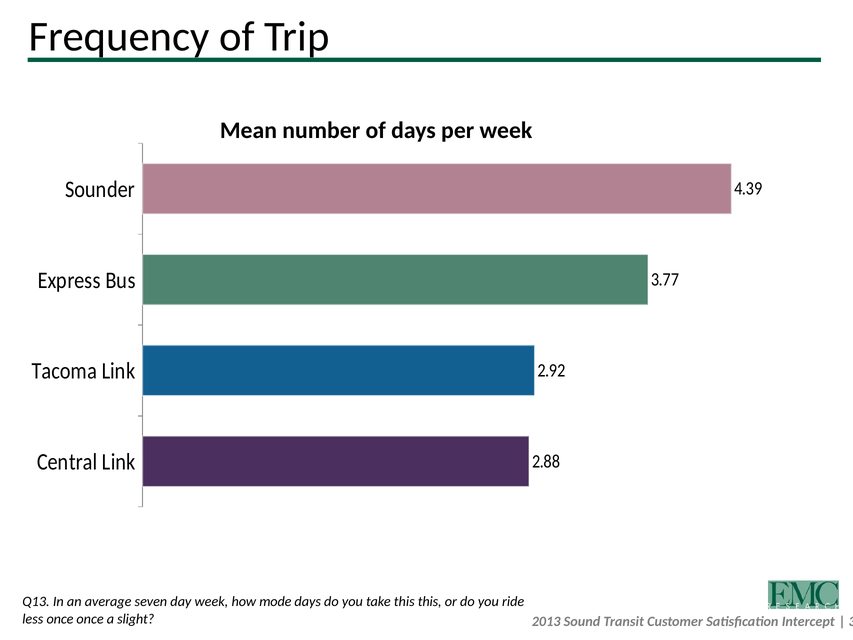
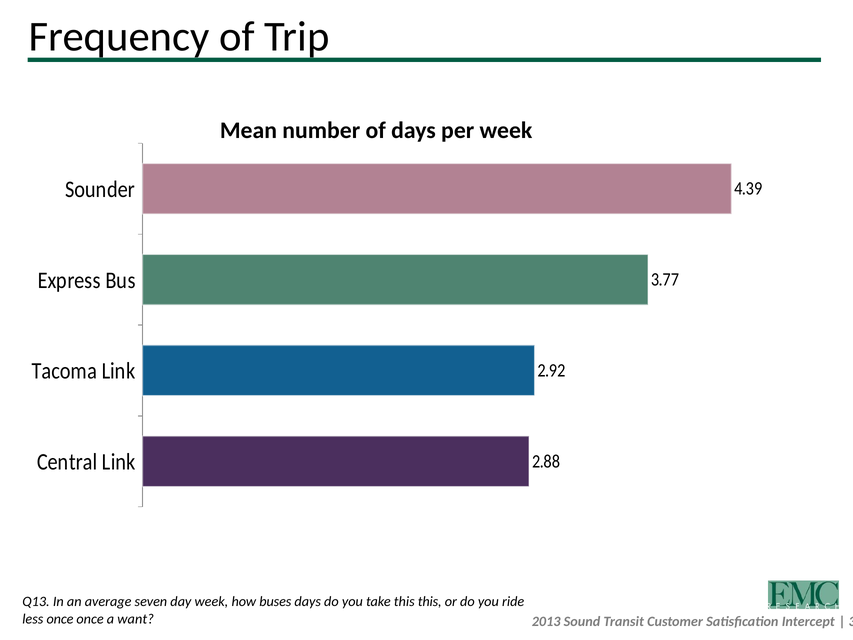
mode: mode -> buses
slight: slight -> want
